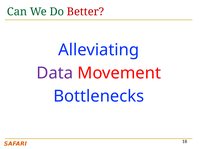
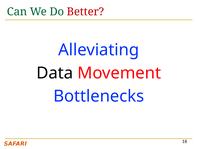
Data colour: purple -> black
